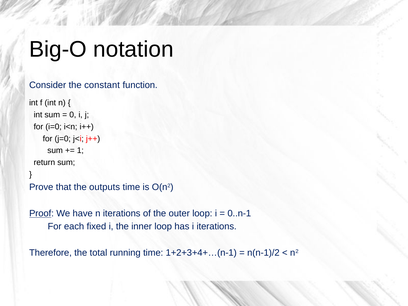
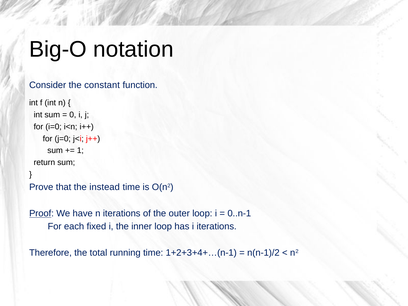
outputs: outputs -> instead
